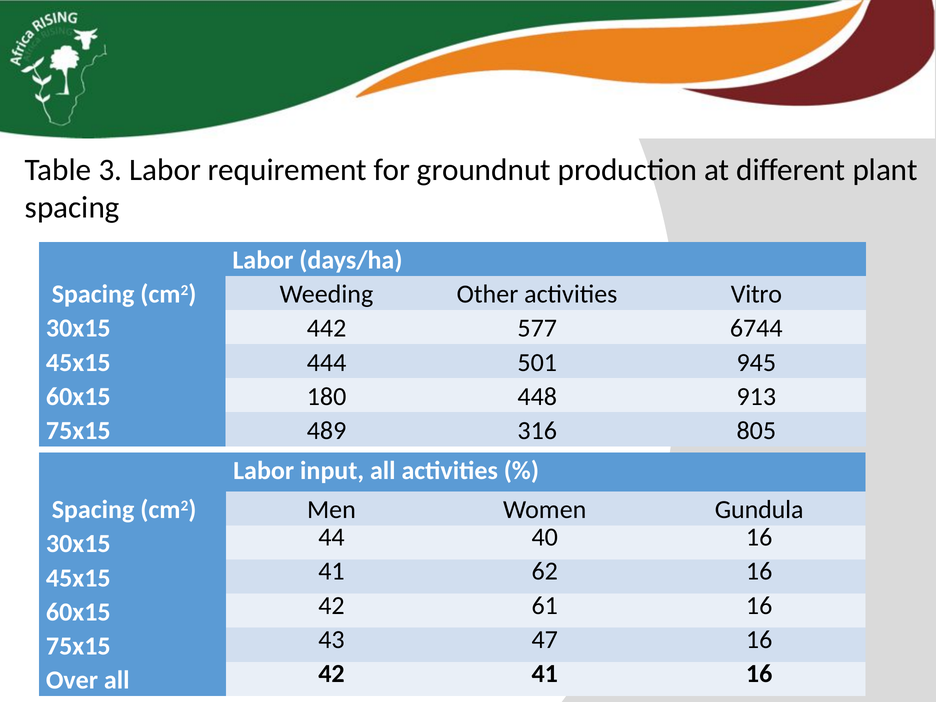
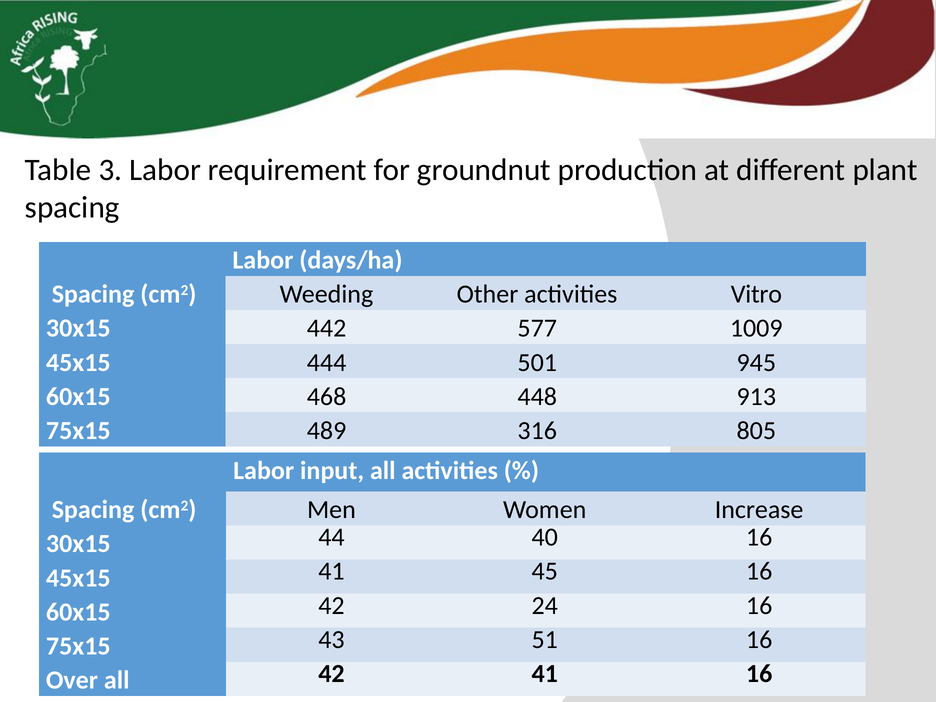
6744: 6744 -> 1009
180: 180 -> 468
Gundula: Gundula -> Increase
62: 62 -> 45
61: 61 -> 24
47: 47 -> 51
